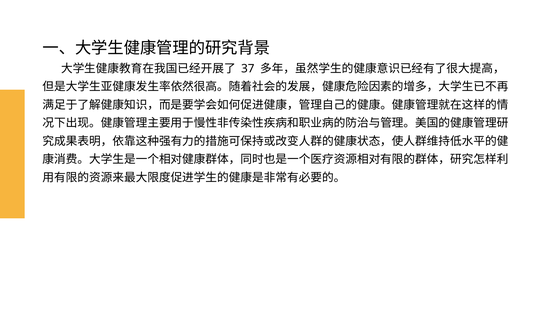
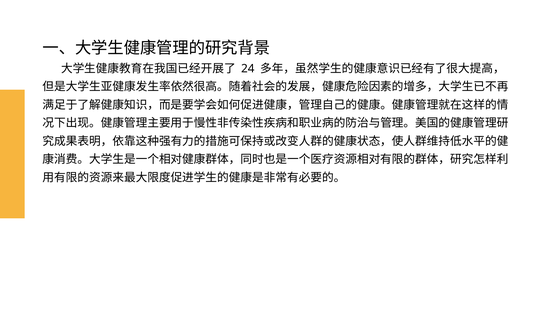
37: 37 -> 24
